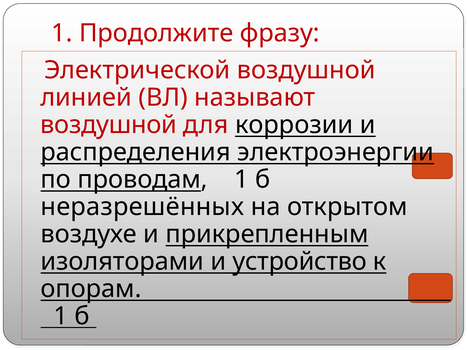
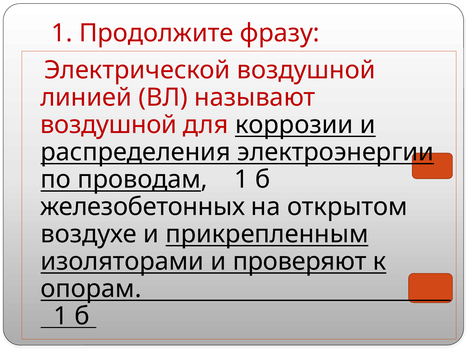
неразрешённых: неразрешённых -> железобетонных
устройство: устройство -> проверяют
